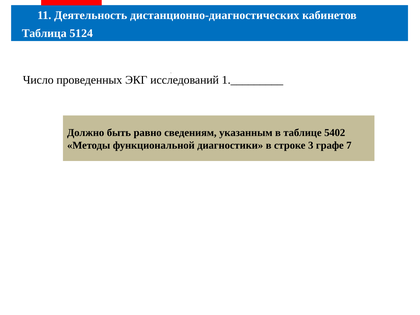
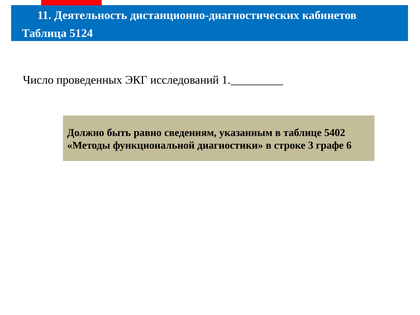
7: 7 -> 6
